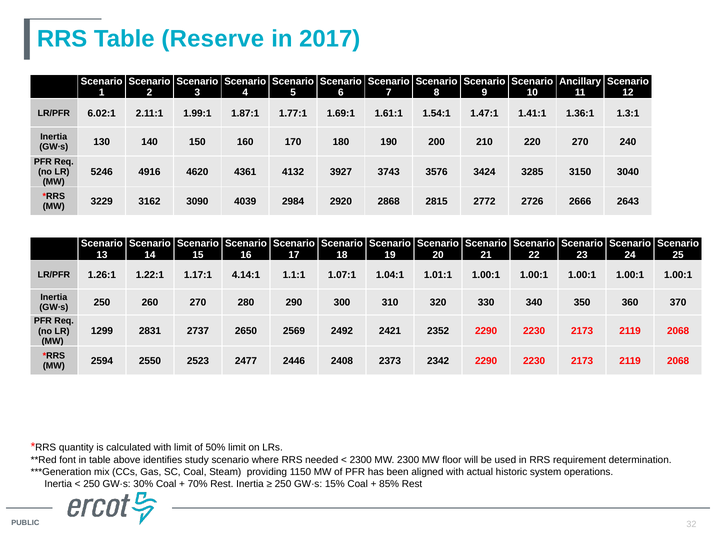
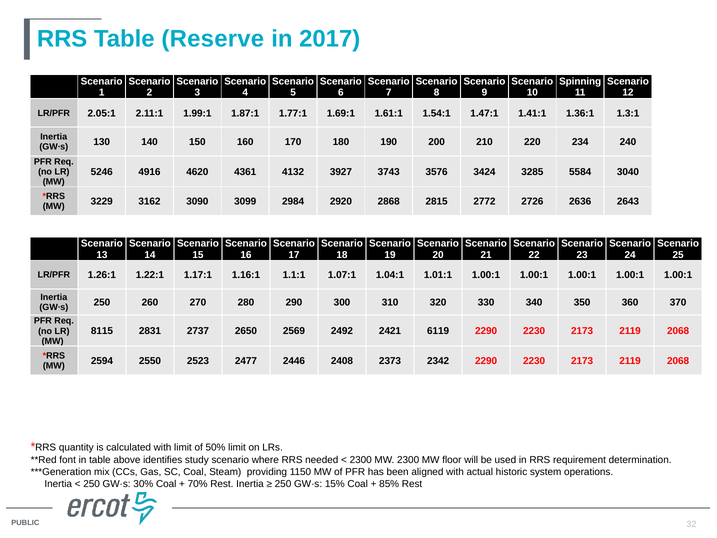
Ancillary: Ancillary -> Spinning
6.02:1: 6.02:1 -> 2.05:1
220 270: 270 -> 234
3150: 3150 -> 5584
4039: 4039 -> 3099
2666: 2666 -> 2636
4.14:1: 4.14:1 -> 1.16:1
1299: 1299 -> 8115
2352: 2352 -> 6119
